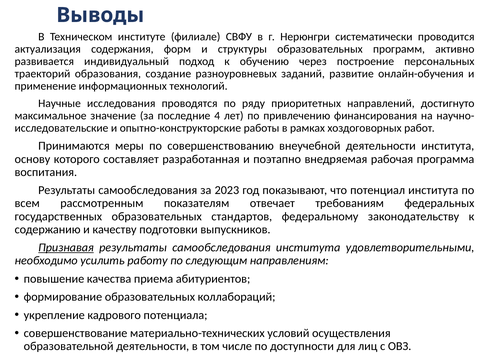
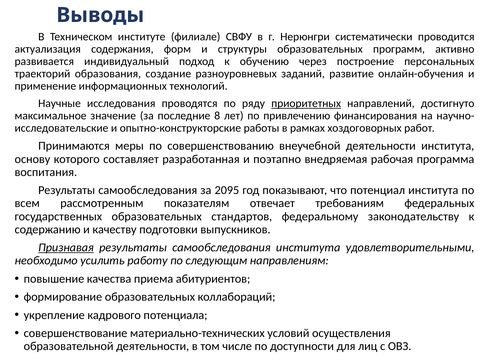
приоритетных underline: none -> present
4: 4 -> 8
2023: 2023 -> 2095
